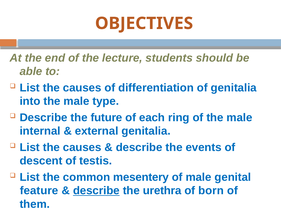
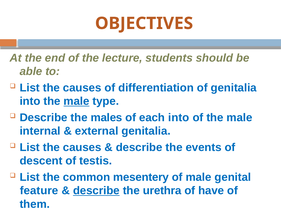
male at (76, 102) underline: none -> present
future: future -> males
each ring: ring -> into
born: born -> have
